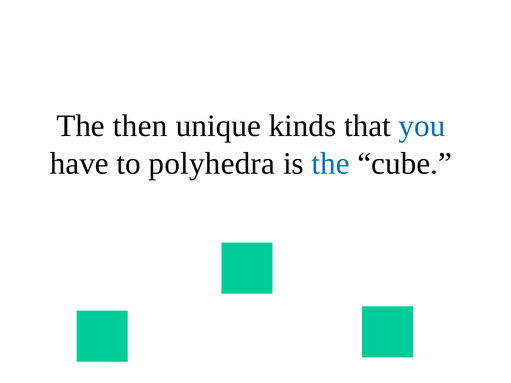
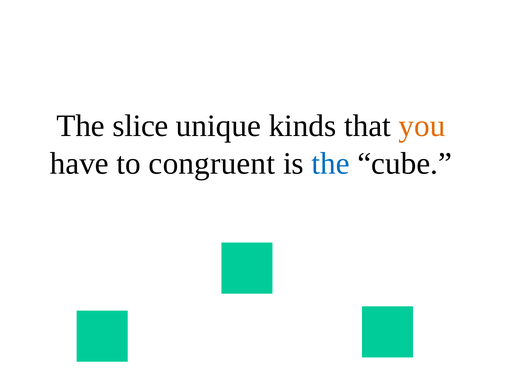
then: then -> slice
you colour: blue -> orange
polyhedra: polyhedra -> congruent
